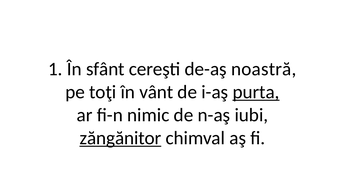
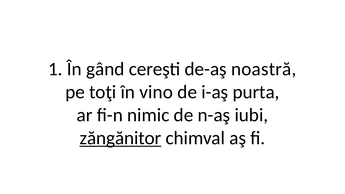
sfânt: sfânt -> gând
vânt: vânt -> vino
purta underline: present -> none
